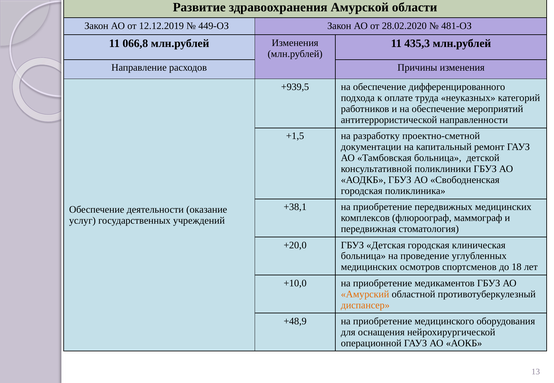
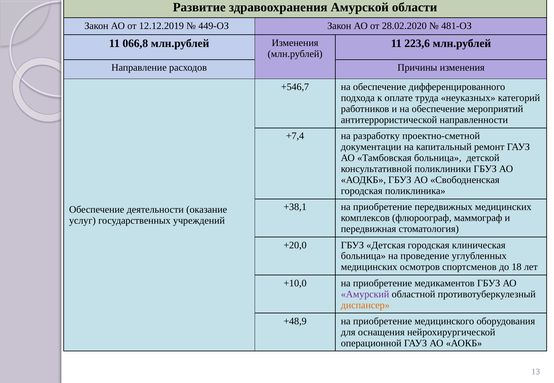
435,3: 435,3 -> 223,6
+939,5: +939,5 -> +546,7
+1,5: +1,5 -> +7,4
Амурский colour: orange -> purple
